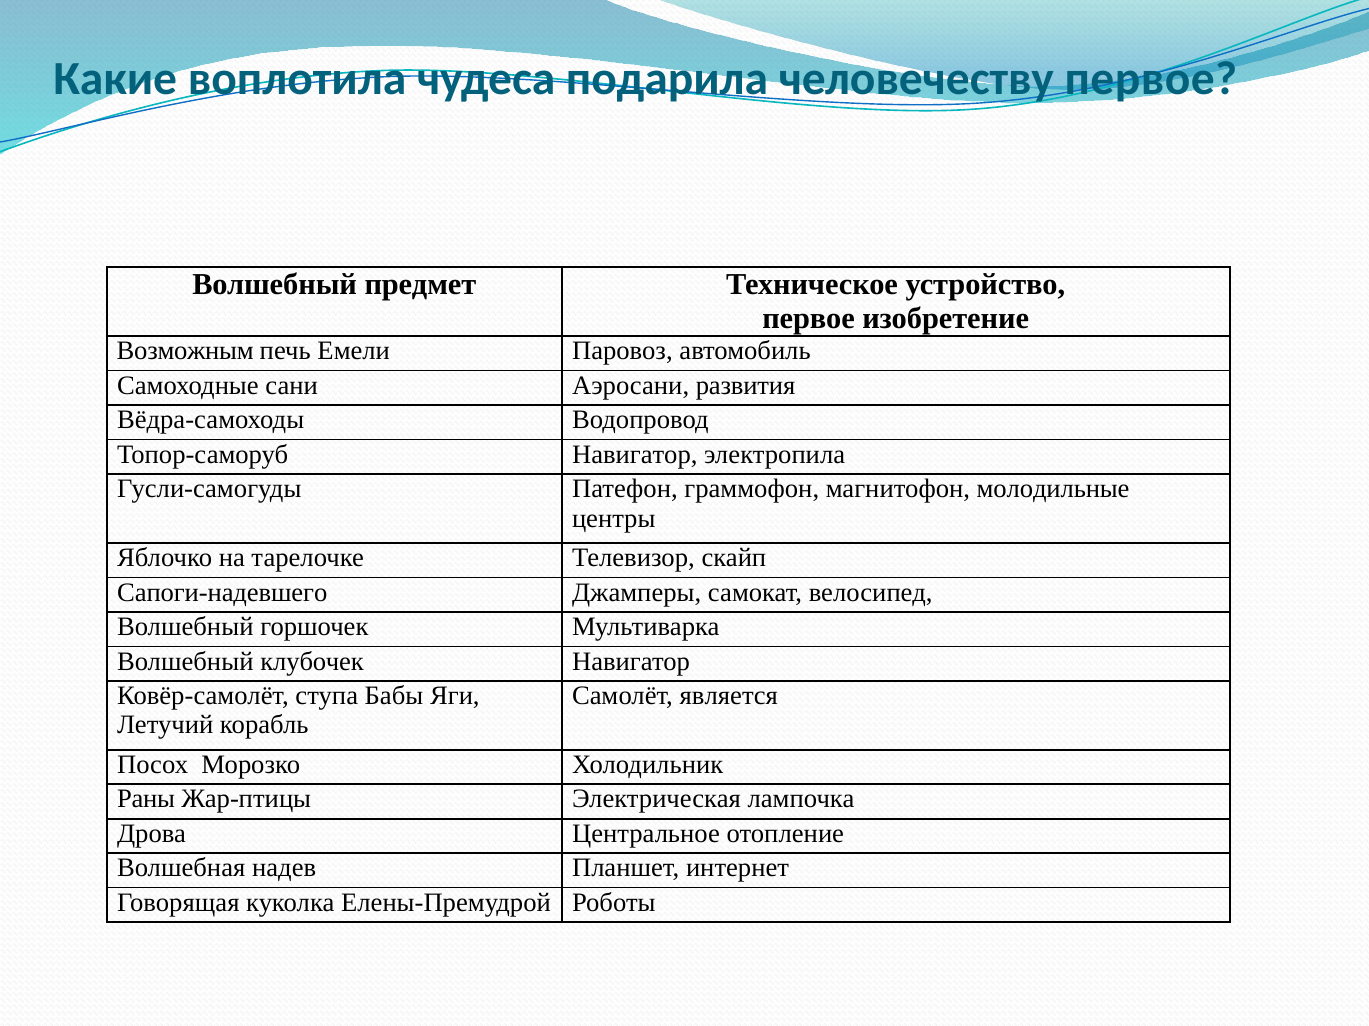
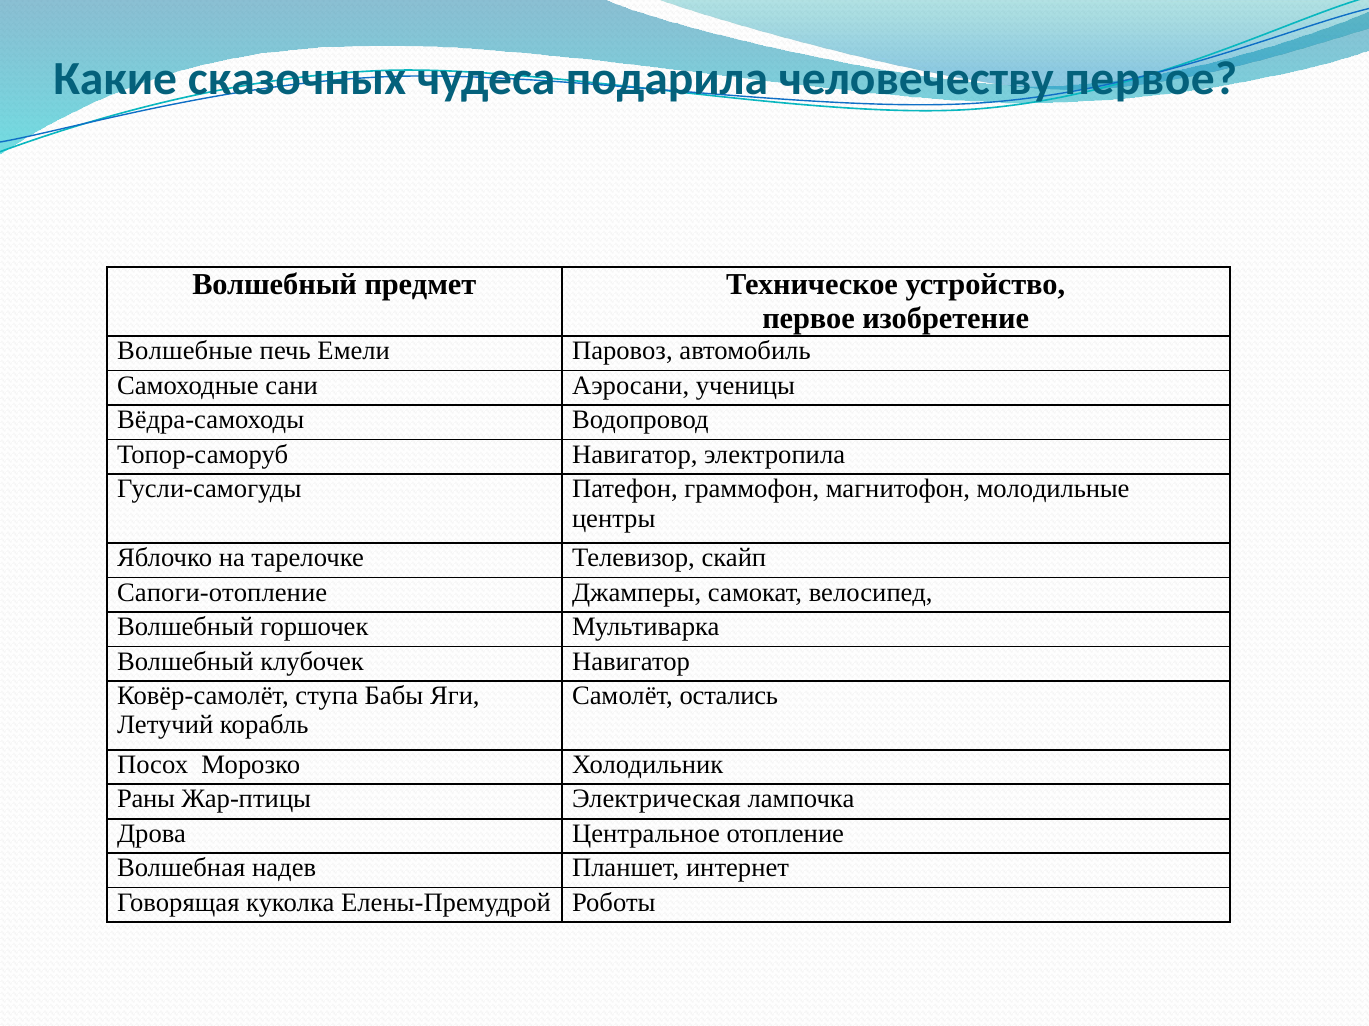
воплотила: воплотила -> сказочных
Возможным: Возможным -> Волшебные
развития: развития -> ученицы
Сапоги-надевшего: Сапоги-надевшего -> Сапоги-отопление
является: является -> остались
